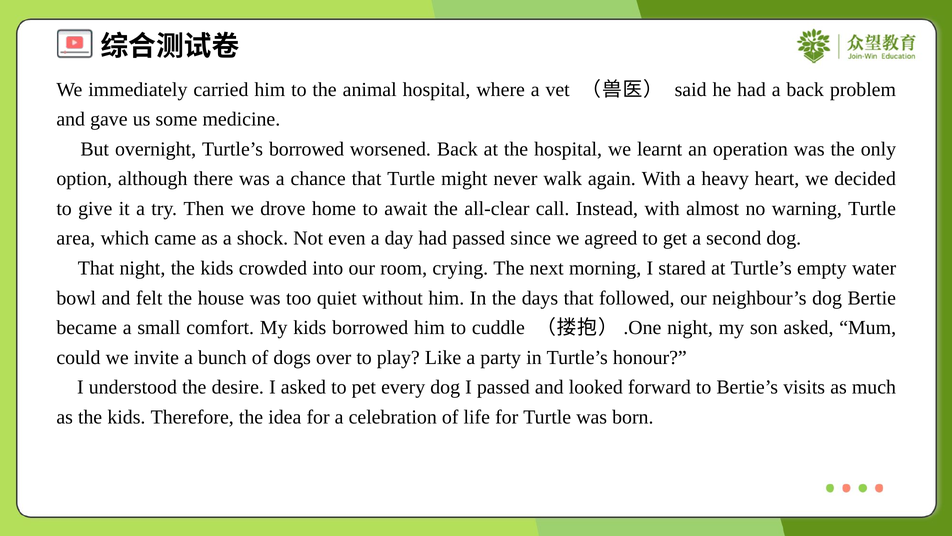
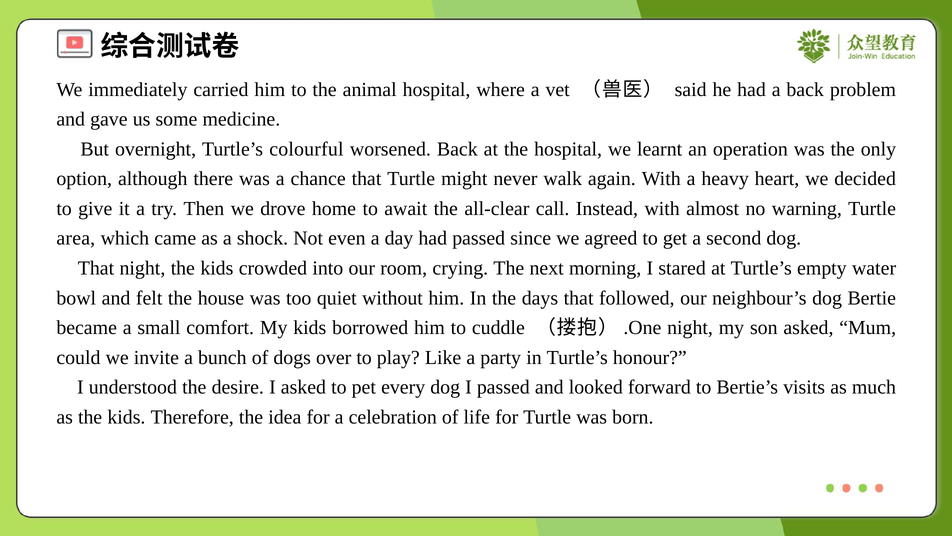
Turtle’s borrowed: borrowed -> colourful
